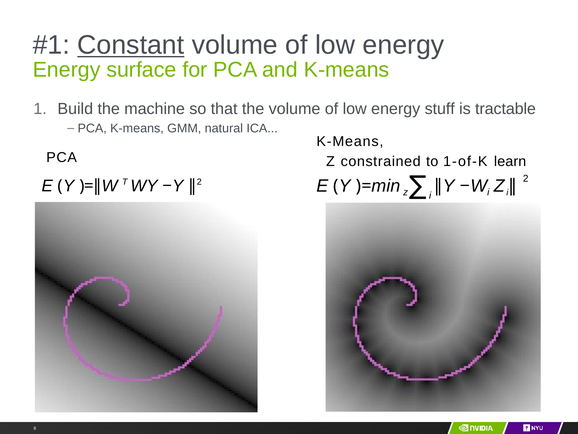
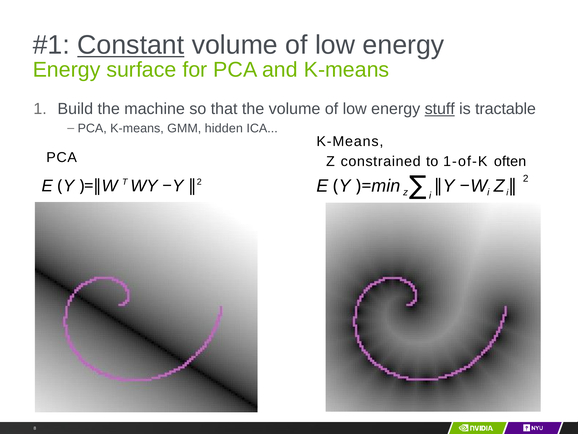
stuff underline: none -> present
natural: natural -> hidden
learn: learn -> often
